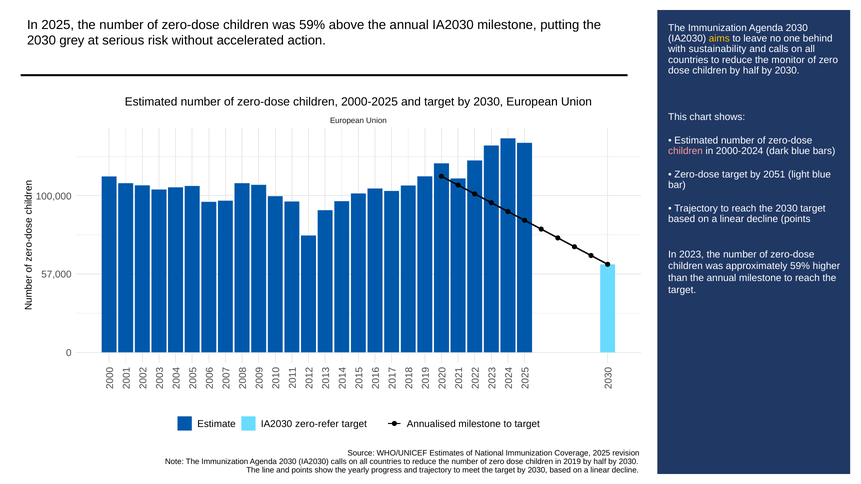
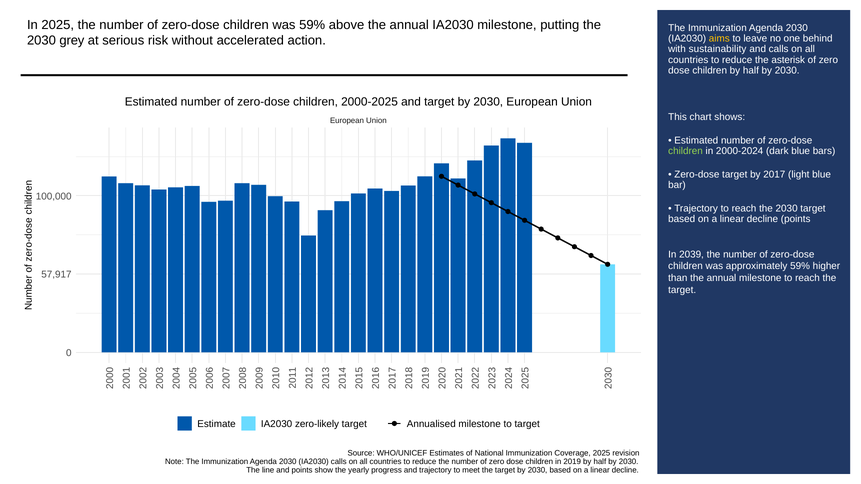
monitor: monitor -> asterisk
children at (686, 151) colour: pink -> light green
2051: 2051 -> 2017
2023: 2023 -> 2039
57,000: 57,000 -> 57,917
zero-refer: zero-refer -> zero-likely
